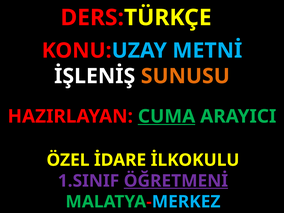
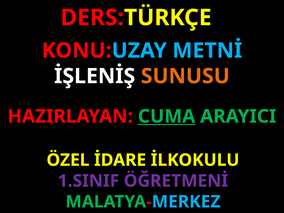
ÖĞRETMENİ underline: present -> none
